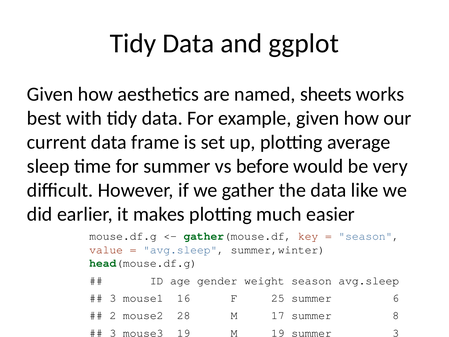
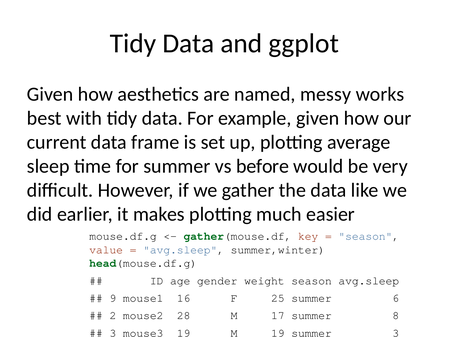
sheets: sheets -> messy
3 at (113, 298): 3 -> 9
